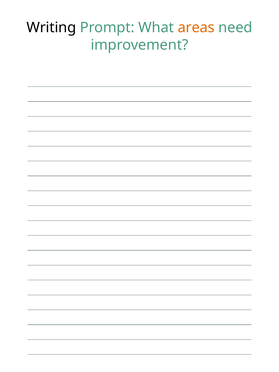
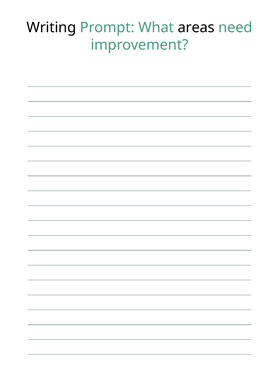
areas colour: orange -> black
